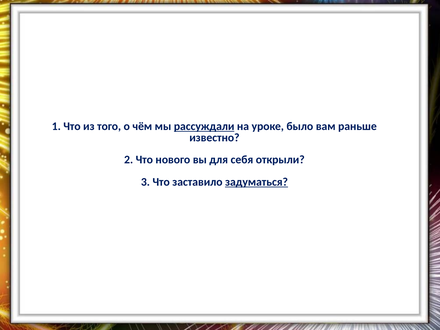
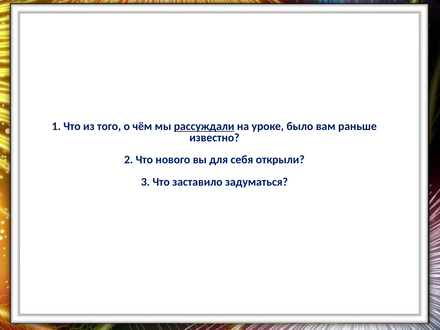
задуматься underline: present -> none
